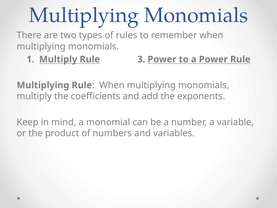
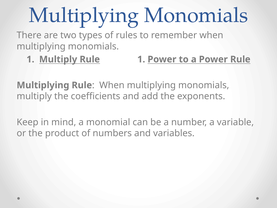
Rule 3: 3 -> 1
